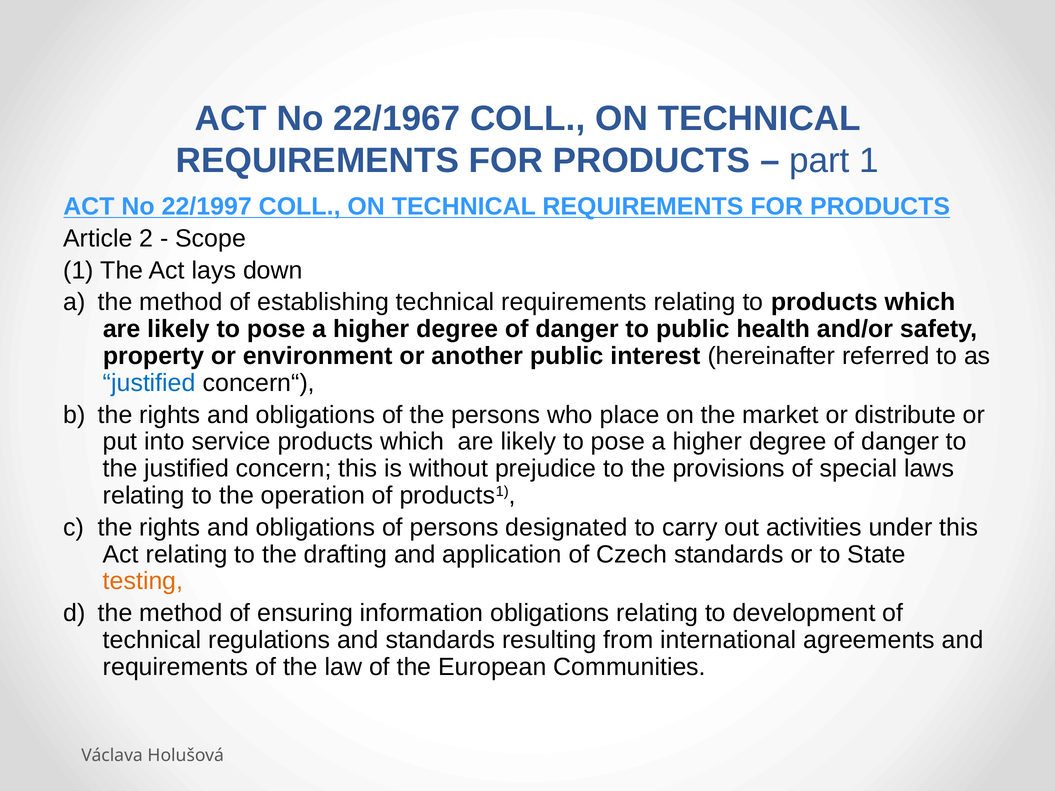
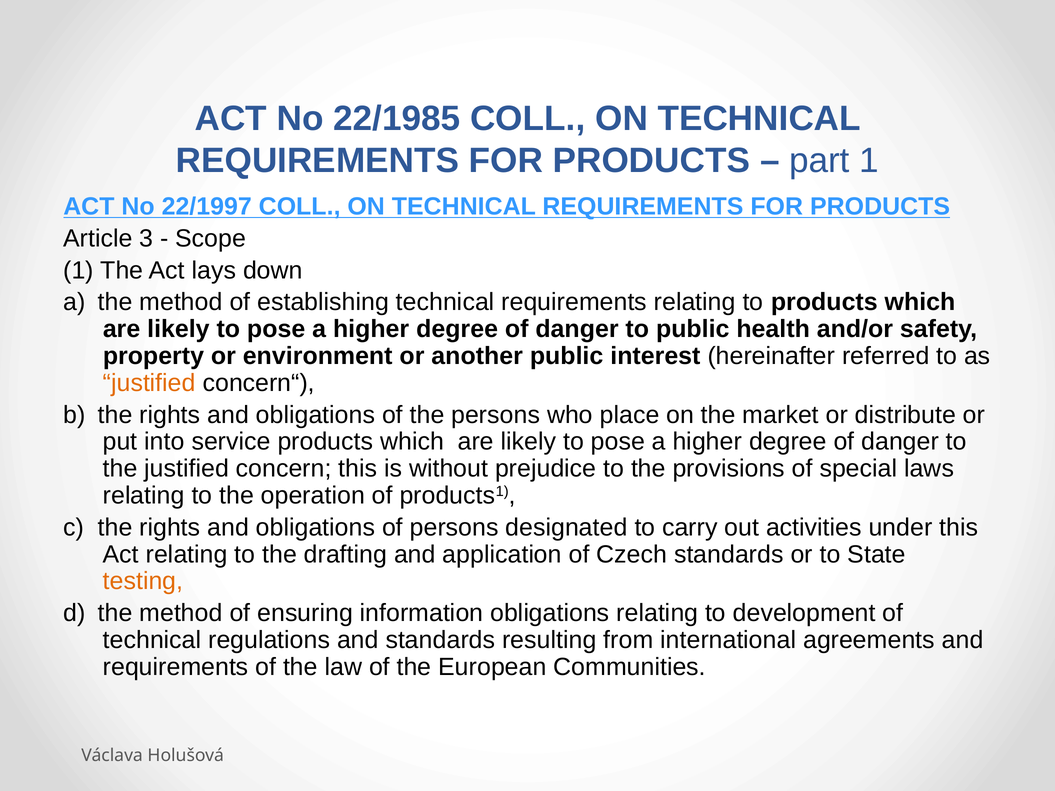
22/1967: 22/1967 -> 22/1985
2: 2 -> 3
justified at (149, 383) colour: blue -> orange
